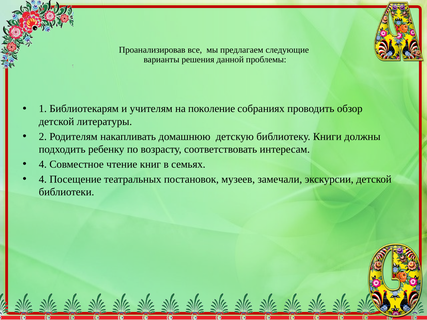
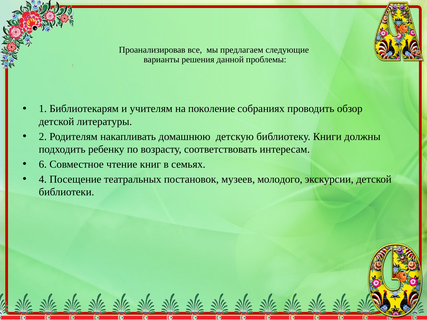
4 at (43, 164): 4 -> 6
замечали: замечали -> молодого
